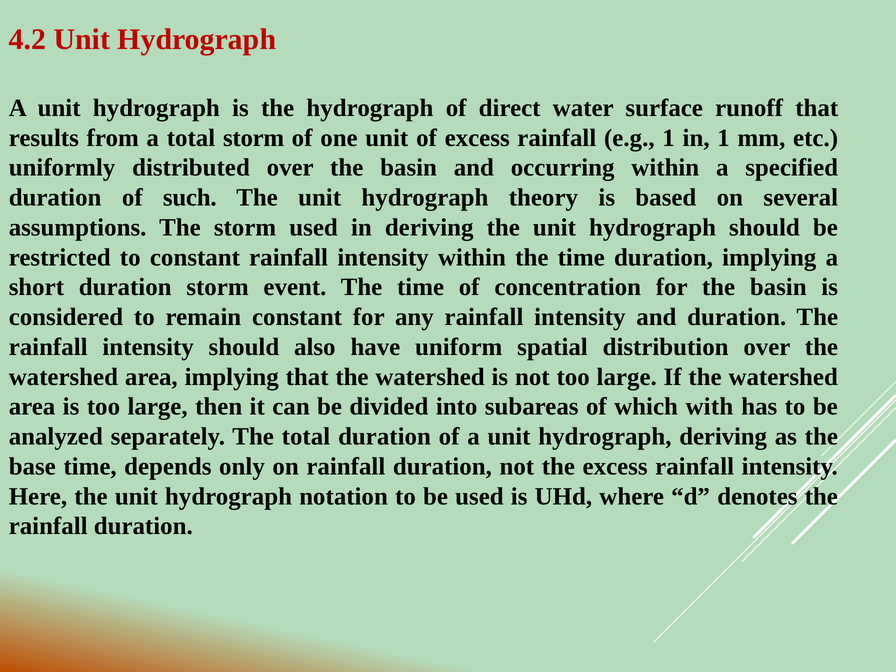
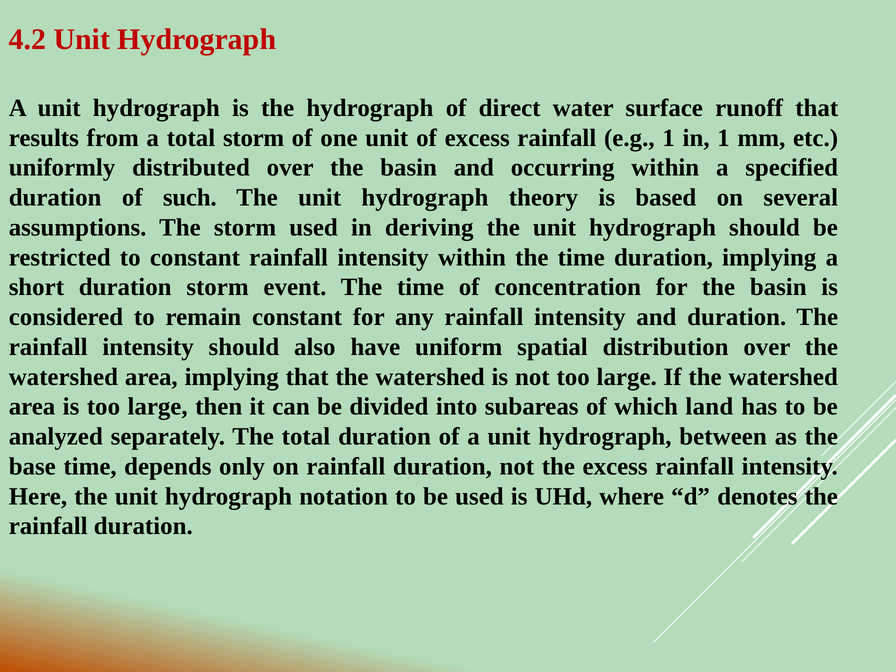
with: with -> land
hydrograph deriving: deriving -> between
